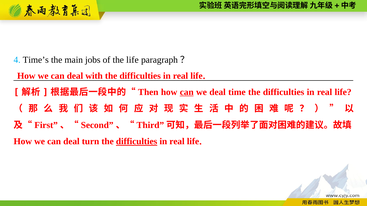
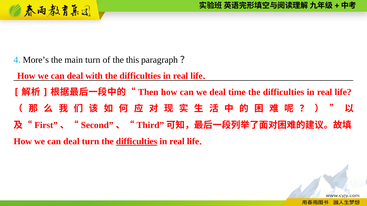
Time’s: Time’s -> More’s
main jobs: jobs -> turn
the life: life -> this
can at (187, 92) underline: present -> none
